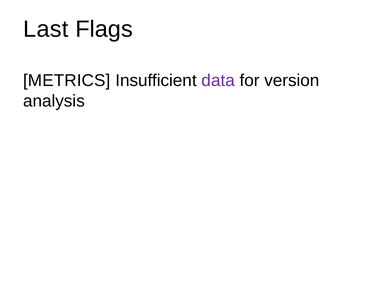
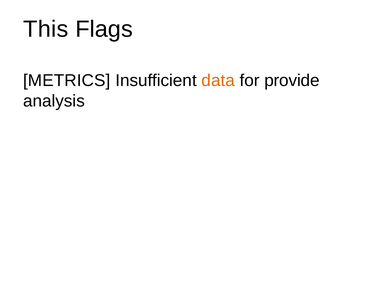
Last: Last -> This
data colour: purple -> orange
version: version -> provide
